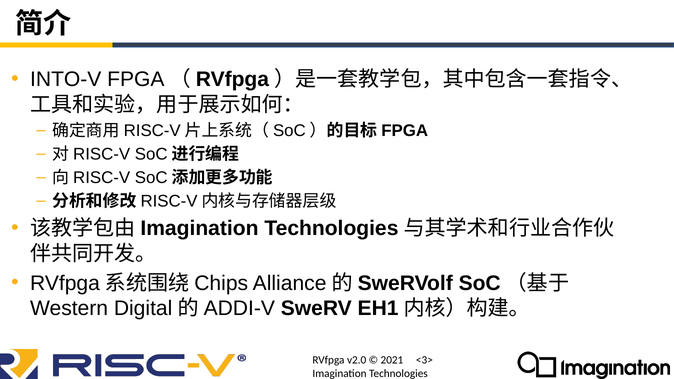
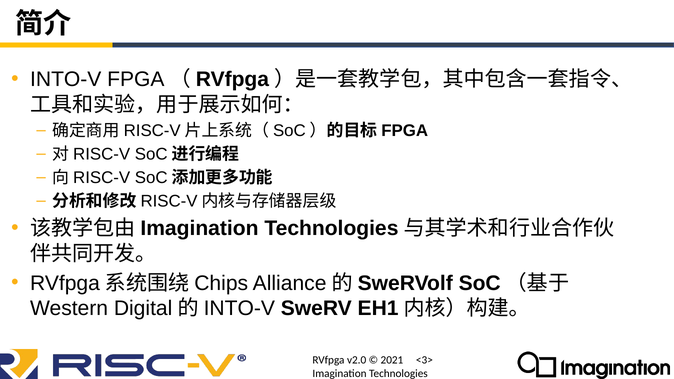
ADDI-V at (239, 309): ADDI-V -> INTO-V
